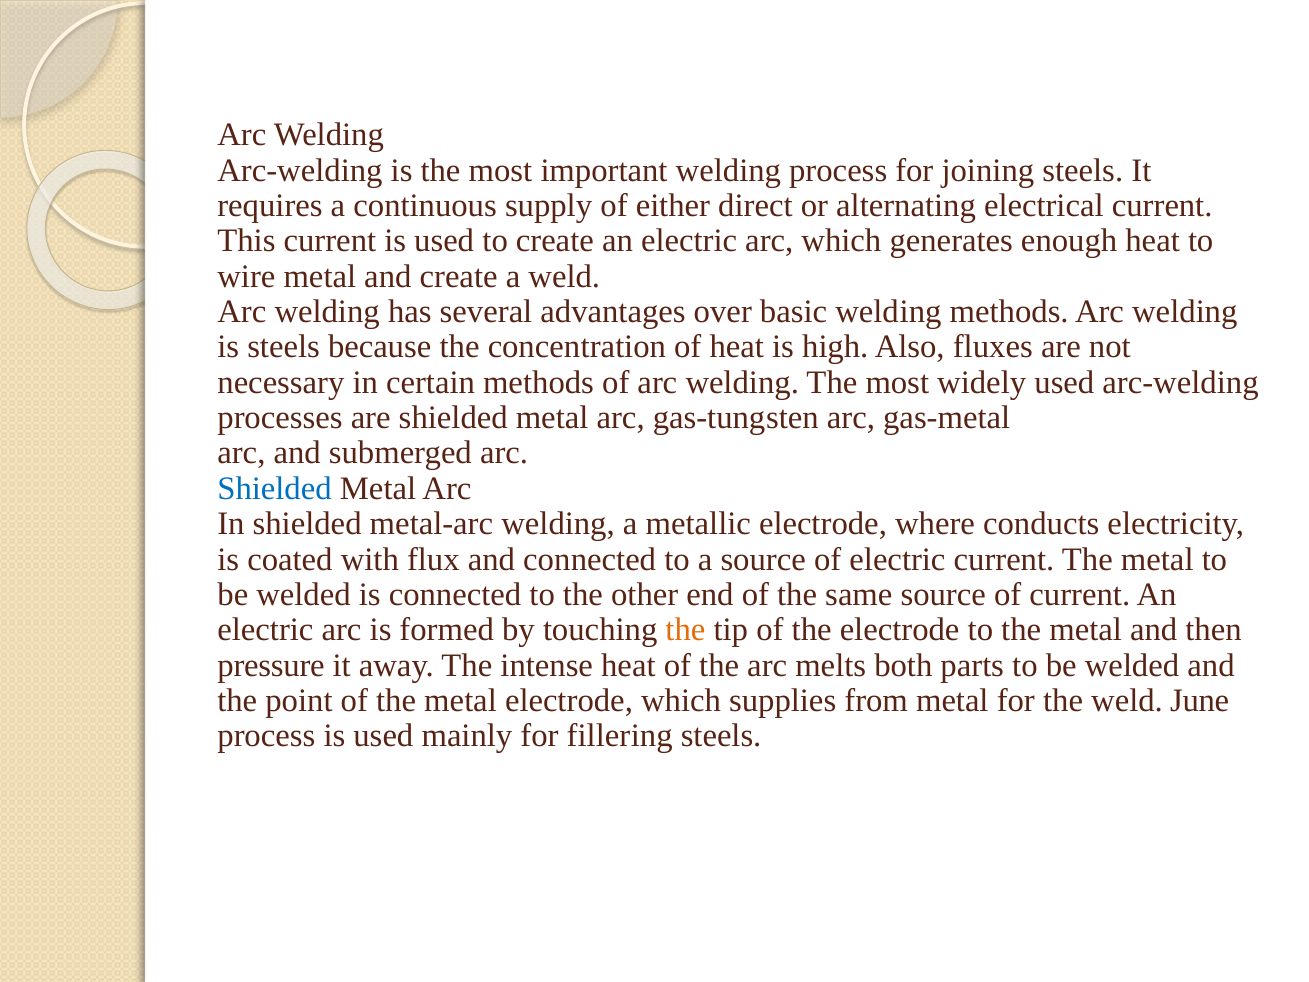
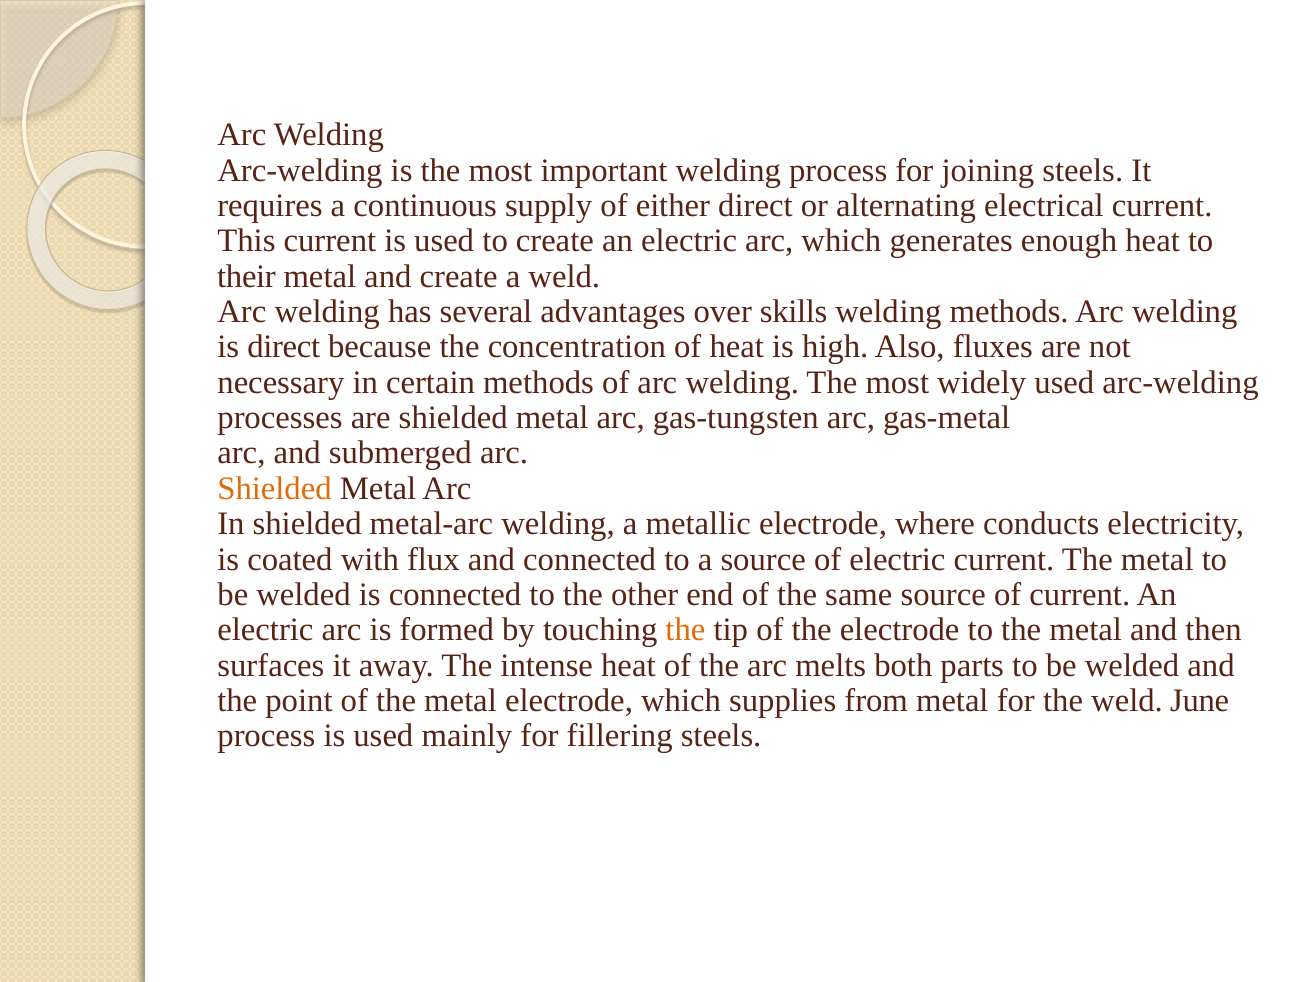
wire: wire -> their
basic: basic -> skills
is steels: steels -> direct
Shielded at (275, 488) colour: blue -> orange
pressure: pressure -> surfaces
